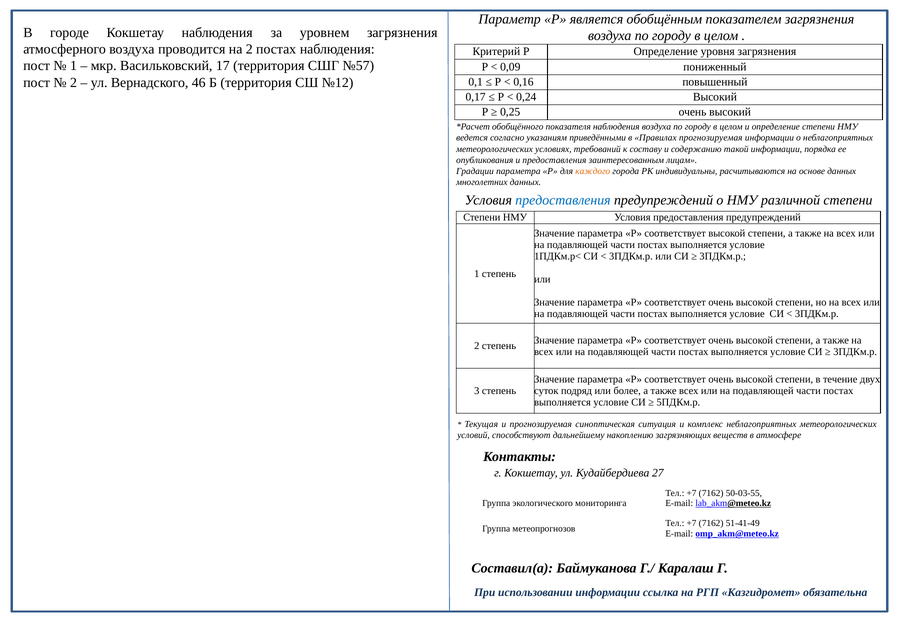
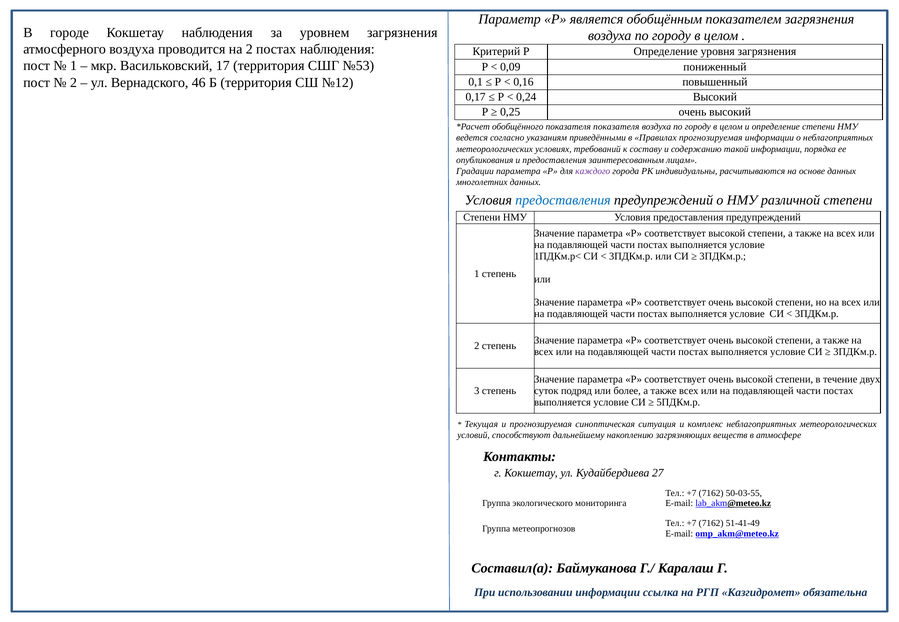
№57: №57 -> №53
показателя наблюдения: наблюдения -> показателя
каждого colour: orange -> purple
